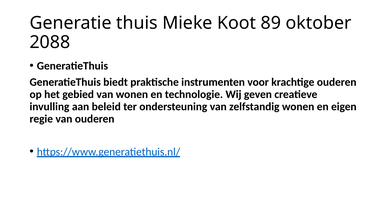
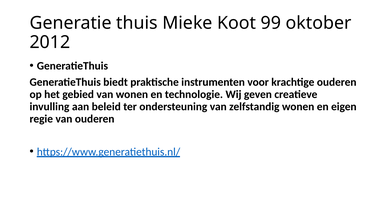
89: 89 -> 99
2088: 2088 -> 2012
